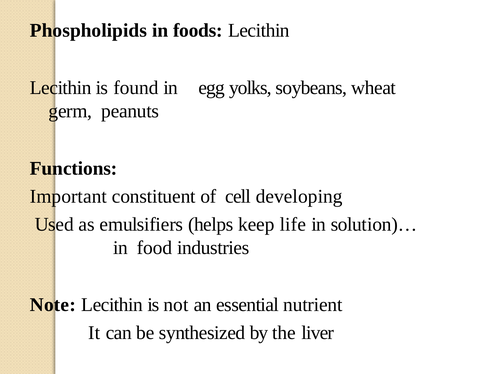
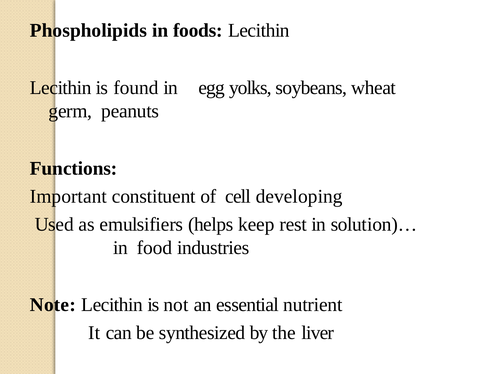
life: life -> rest
